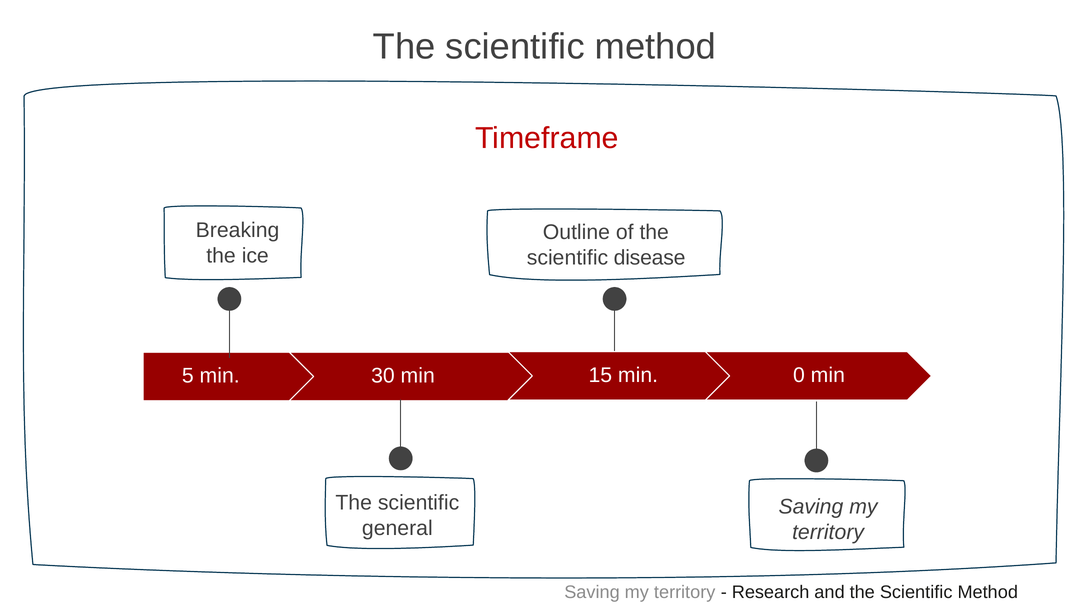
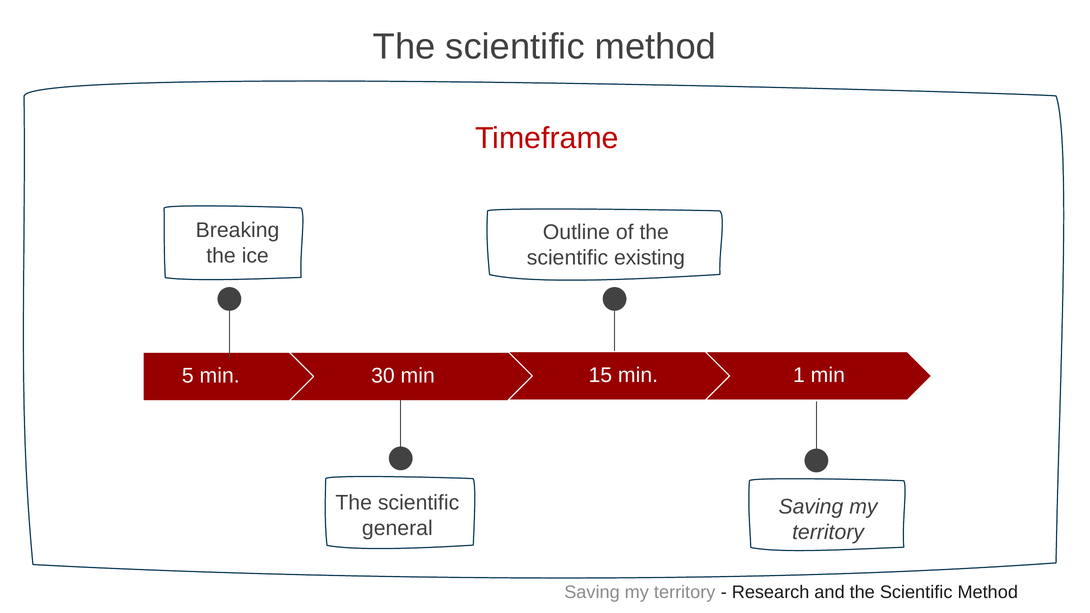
disease: disease -> existing
0: 0 -> 1
